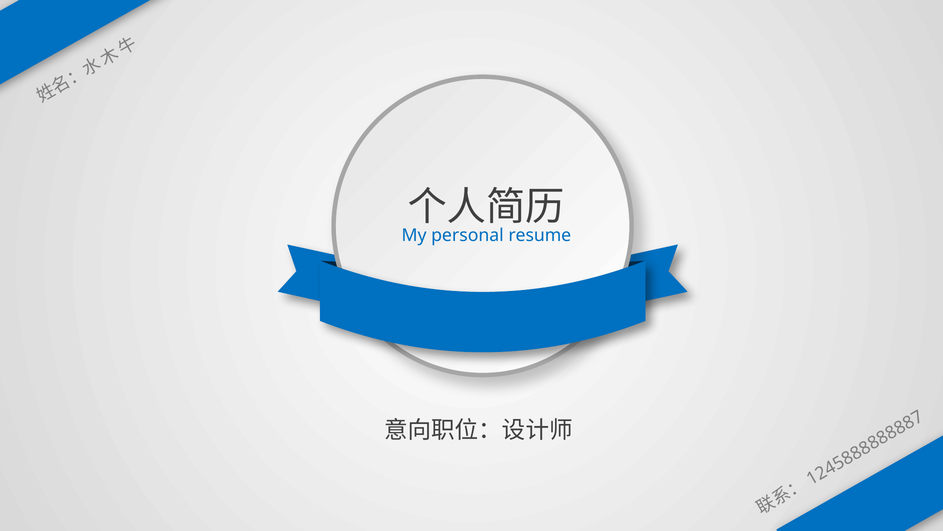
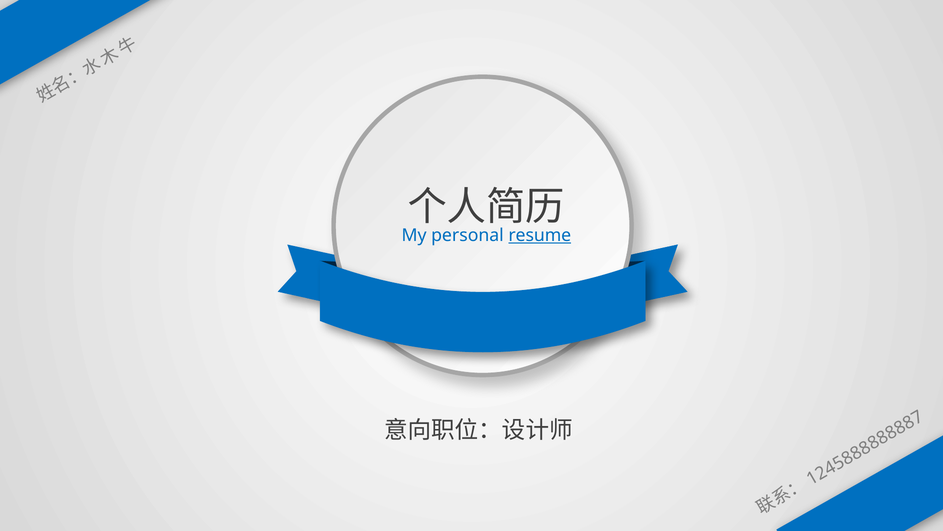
resume underline: none -> present
